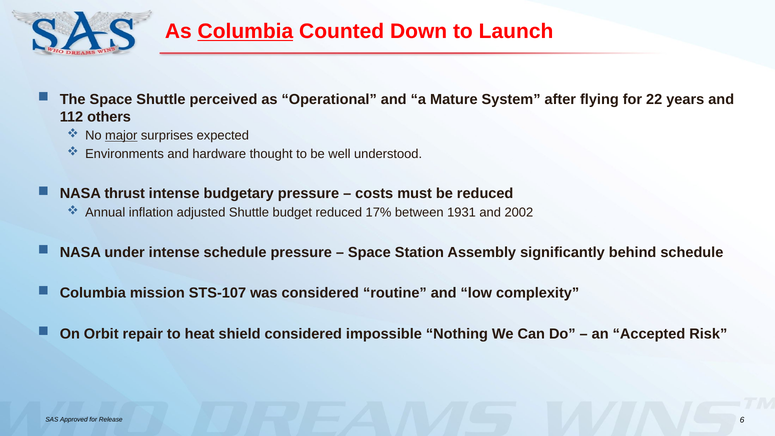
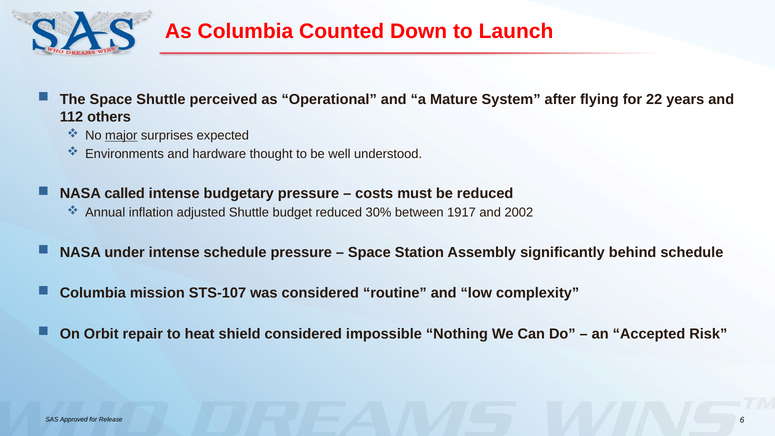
Columbia at (245, 31) underline: present -> none
thrust: thrust -> called
17%: 17% -> 30%
1931: 1931 -> 1917
